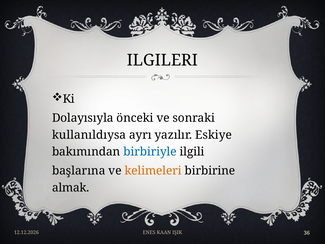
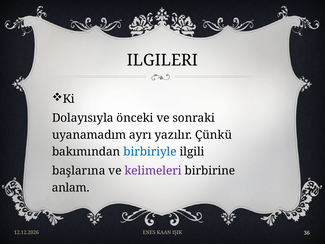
kullanıldıysa: kullanıldıysa -> uyanamadım
Eskiye: Eskiye -> Çünkü
kelimeleri colour: orange -> purple
almak: almak -> anlam
